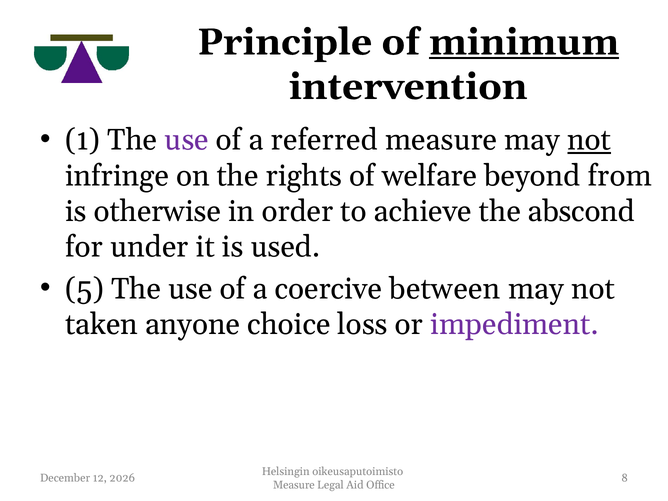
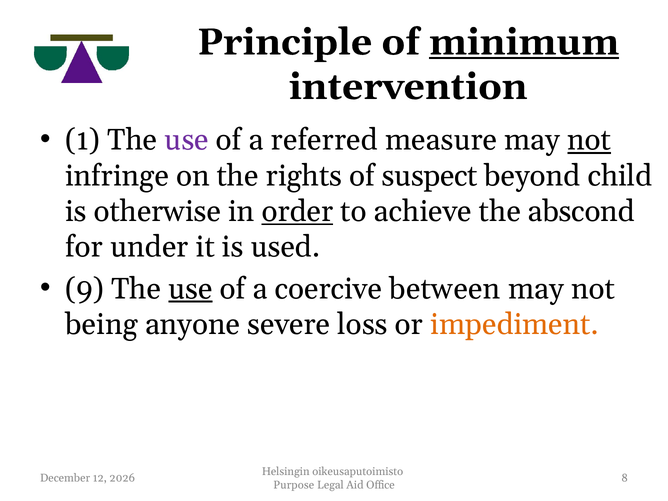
welfare: welfare -> suspect
from: from -> child
order underline: none -> present
5: 5 -> 9
use at (190, 289) underline: none -> present
taken: taken -> being
choice: choice -> severe
impediment colour: purple -> orange
Measure at (294, 485): Measure -> Purpose
